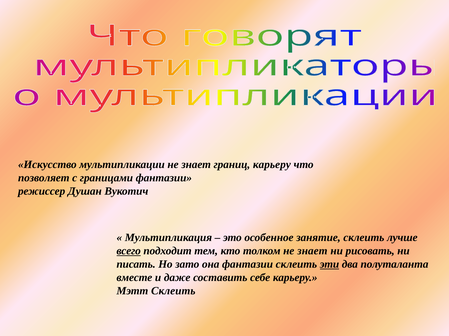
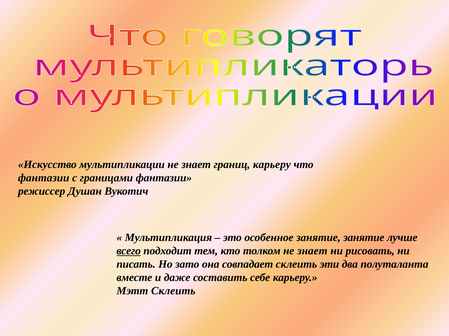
позволяет at (44, 178): позволяет -> фантазии
занятие склеить: склеить -> занятие
она фантазии: фантазии -> совпадает
эти underline: present -> none
